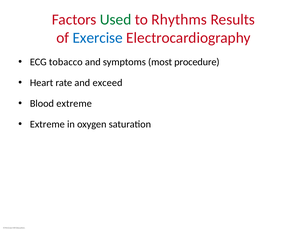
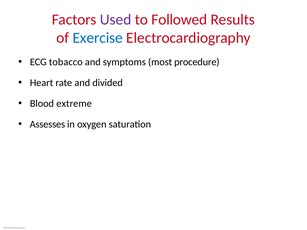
Used colour: green -> purple
Rhythms: Rhythms -> Followed
exceed: exceed -> divided
Extreme at (47, 124): Extreme -> Assesses
